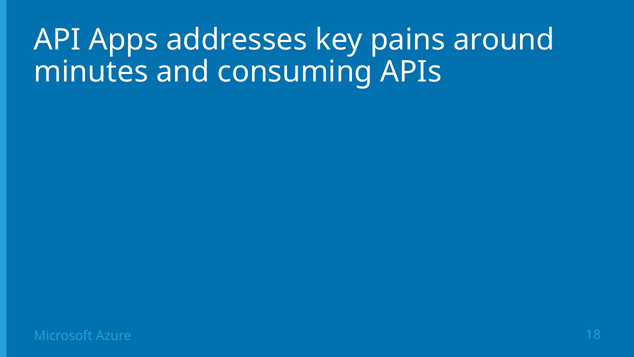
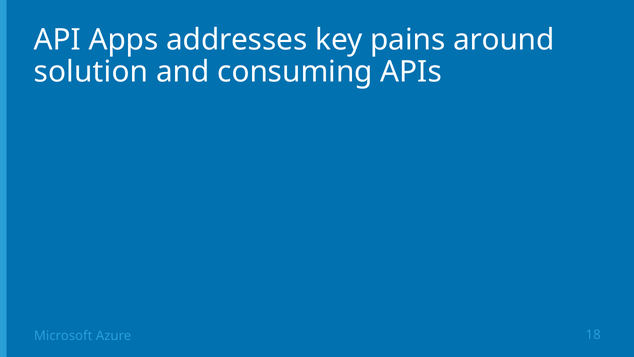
minutes: minutes -> solution
